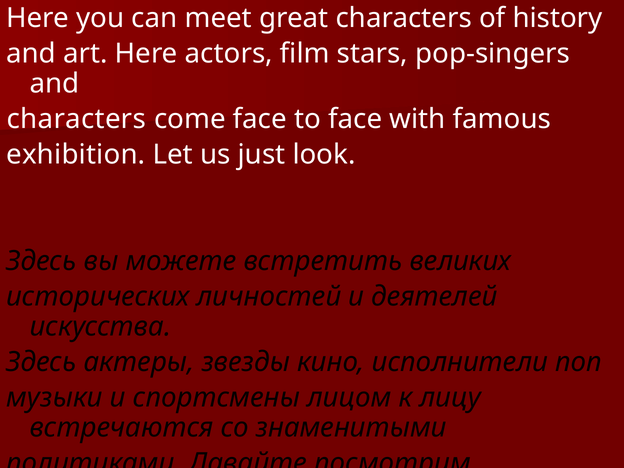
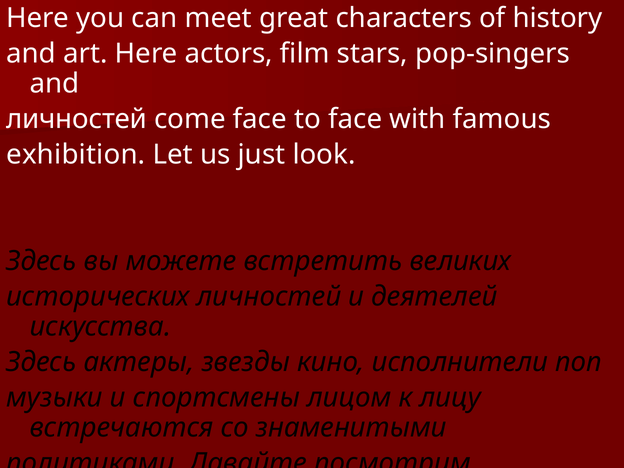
characters at (76, 119): characters -> личностей
